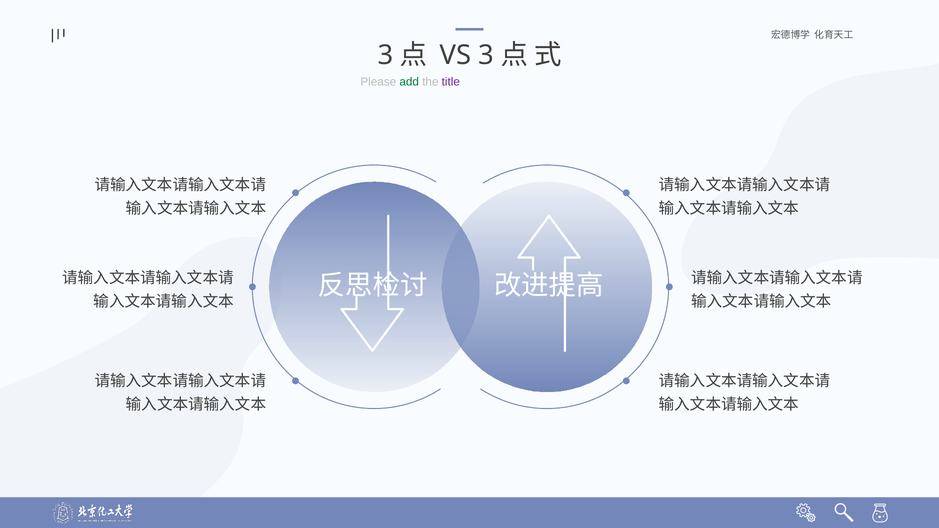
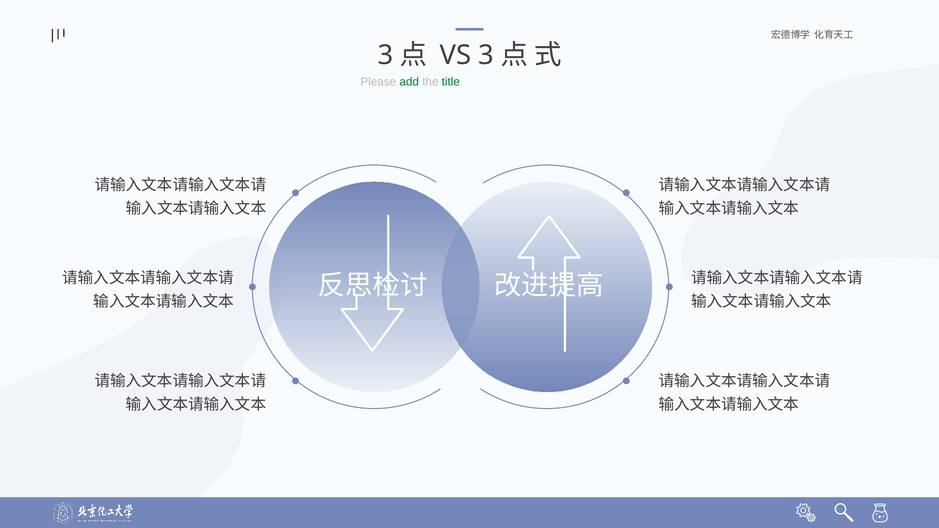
title colour: purple -> green
